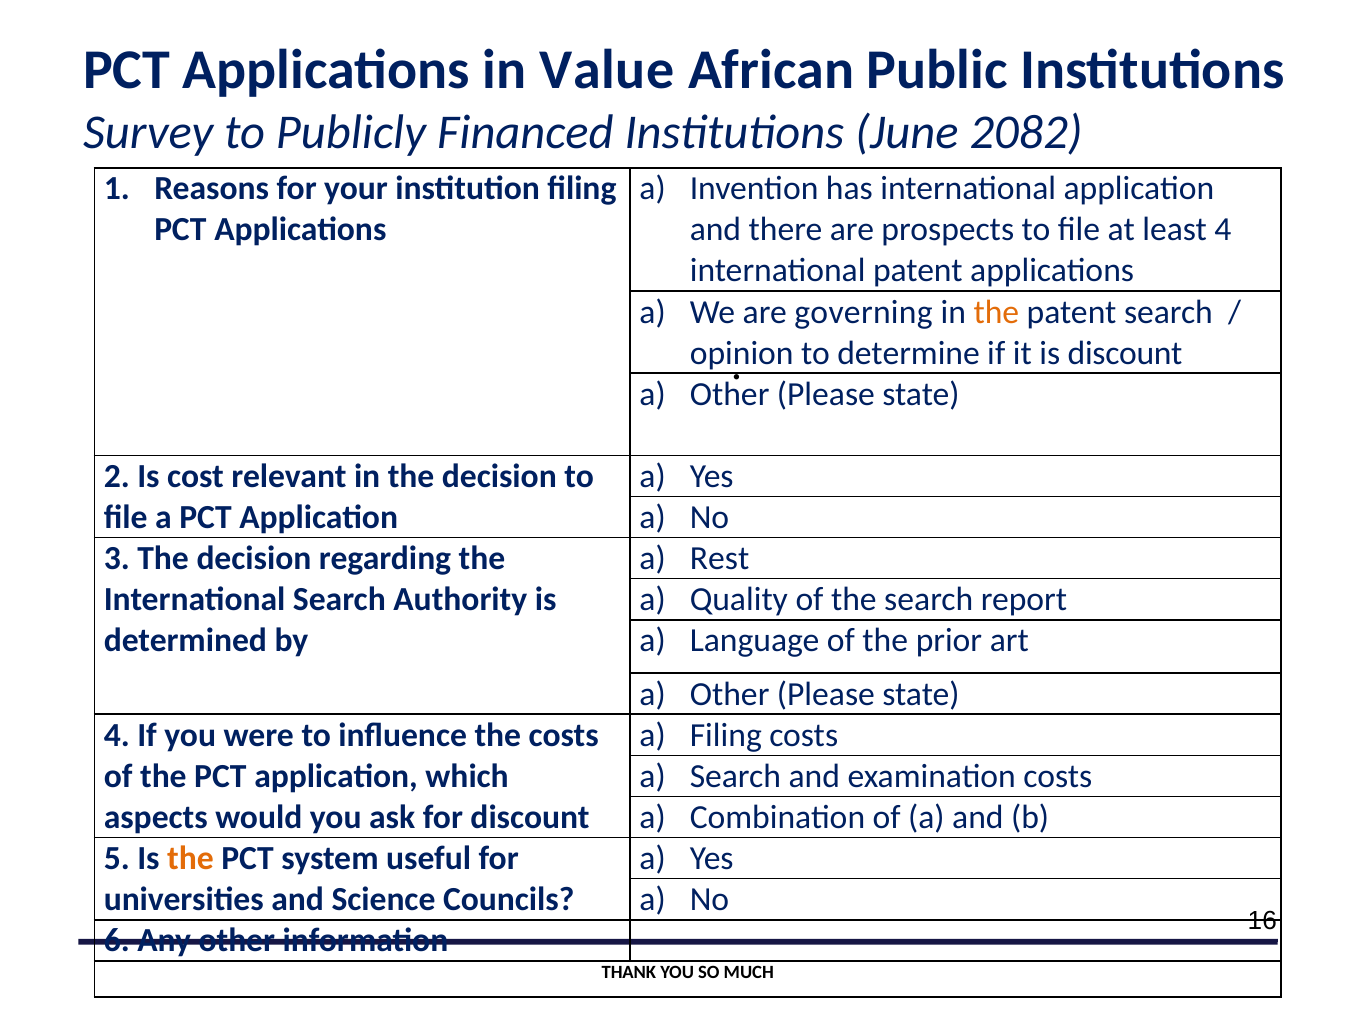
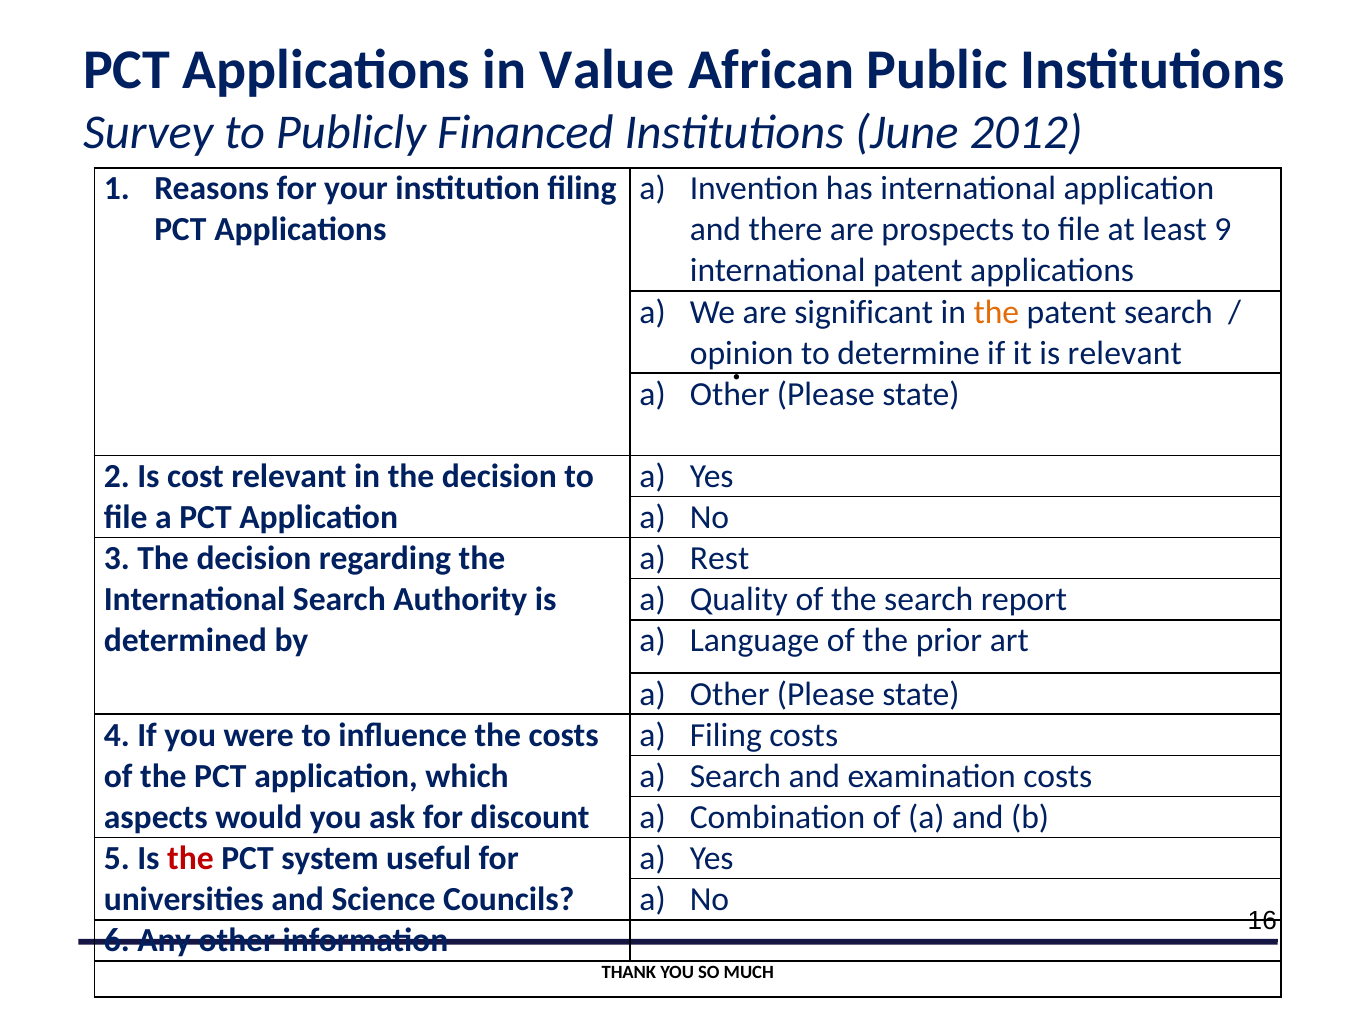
2082: 2082 -> 2012
least 4: 4 -> 9
governing: governing -> significant
is discount: discount -> relevant
the at (190, 858) colour: orange -> red
